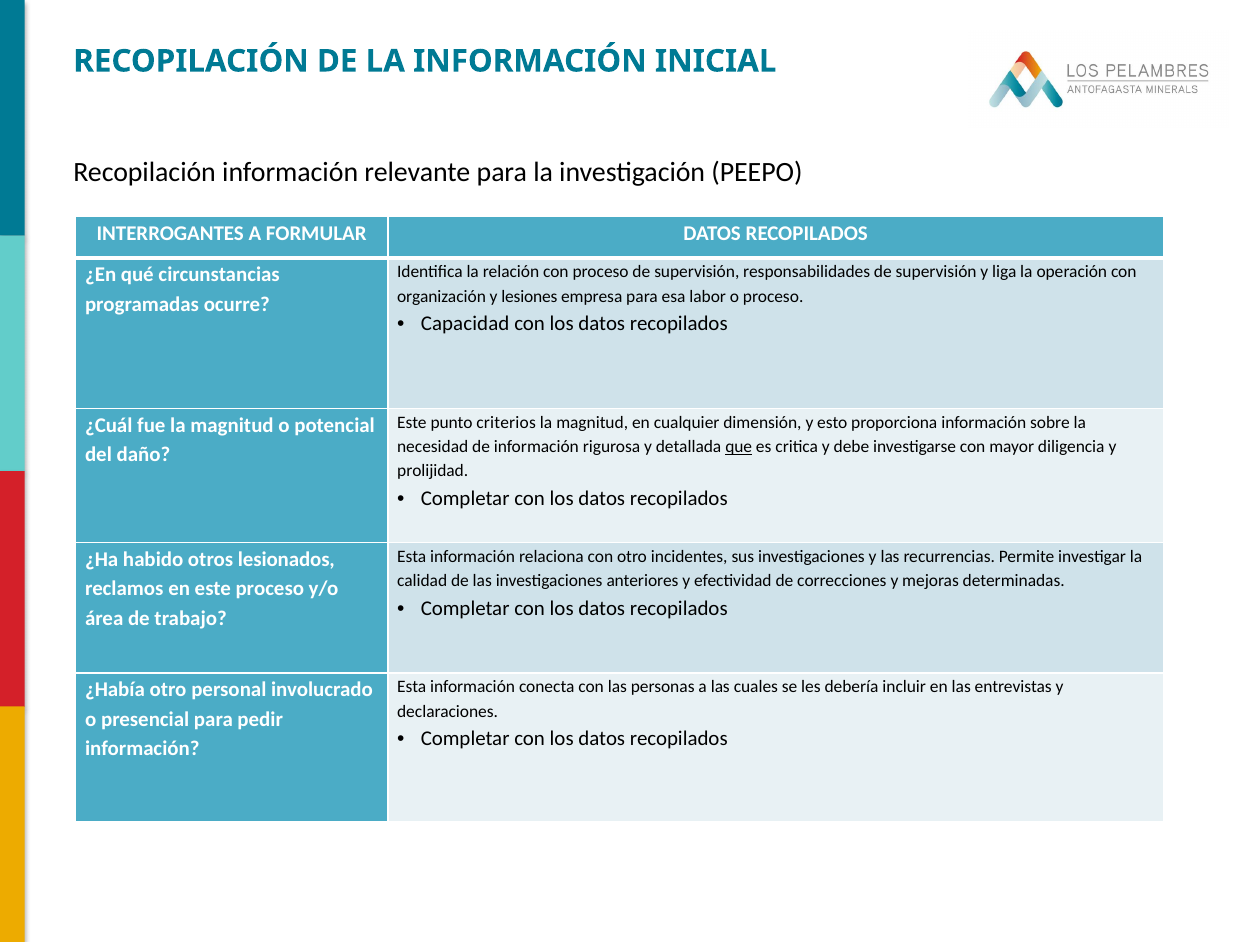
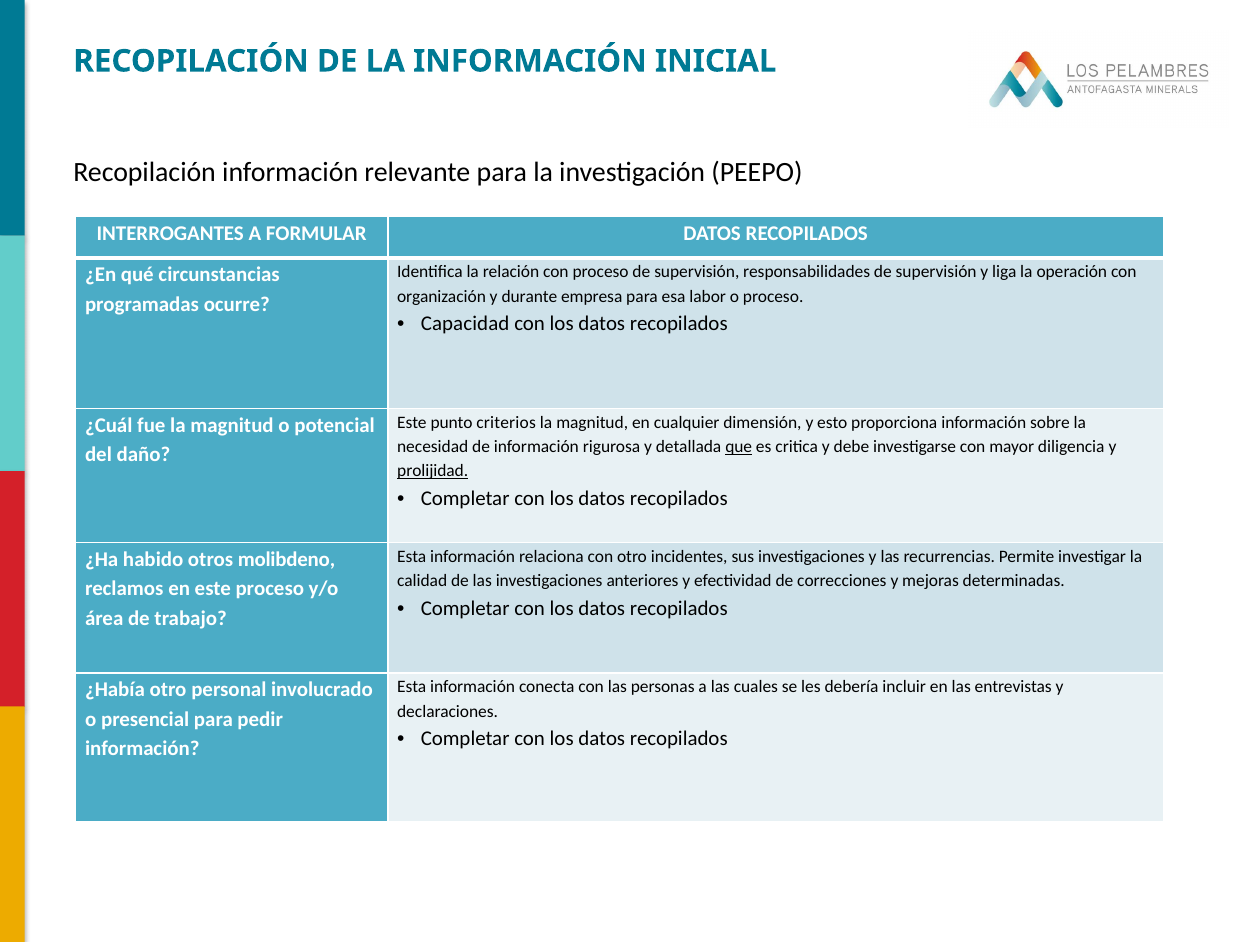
lesiones: lesiones -> durante
prolijidad underline: none -> present
lesionados: lesionados -> molibdeno
